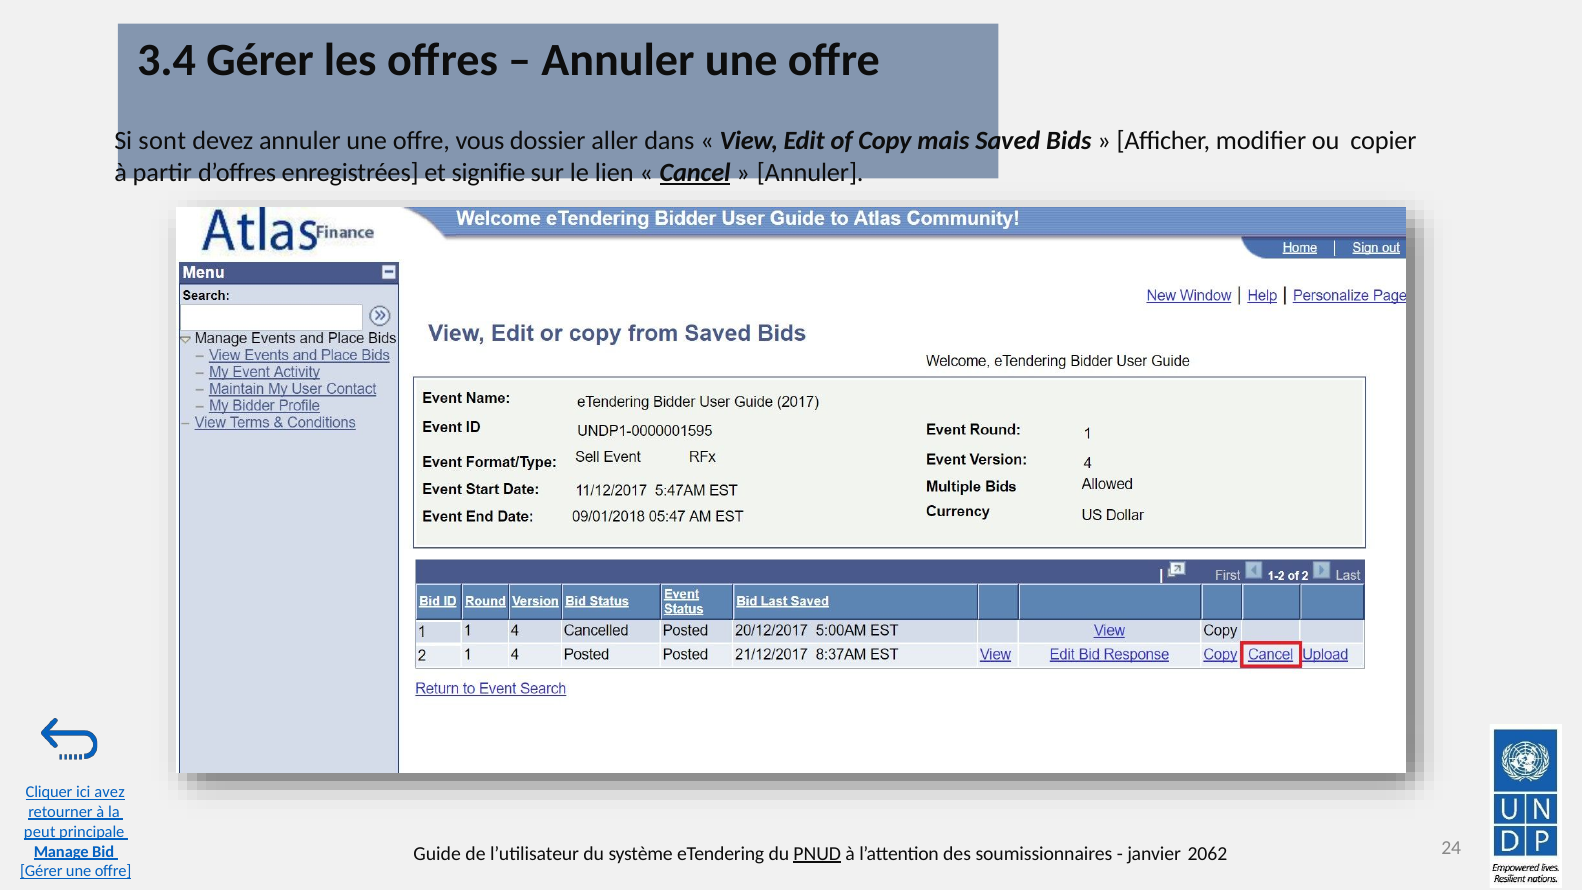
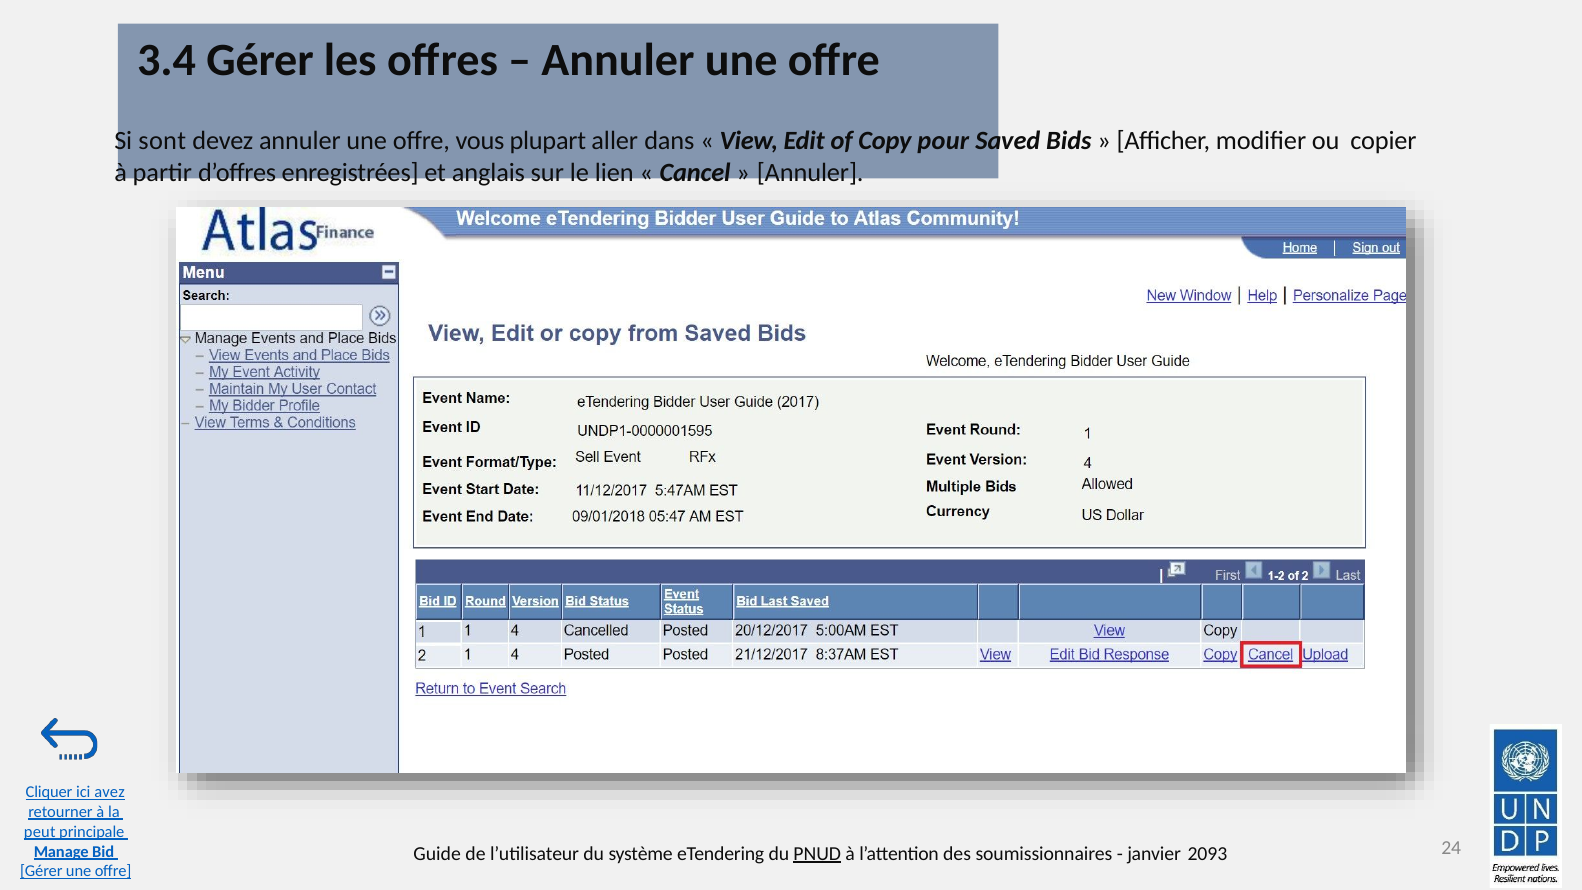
dossier: dossier -> plupart
mais: mais -> pour
signifie: signifie -> anglais
Cancel underline: present -> none
2062: 2062 -> 2093
